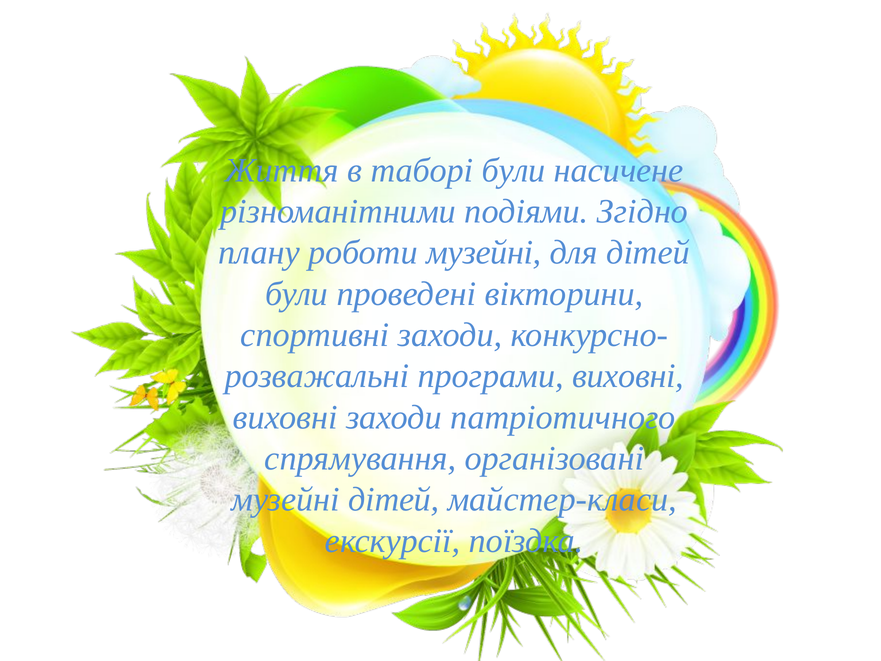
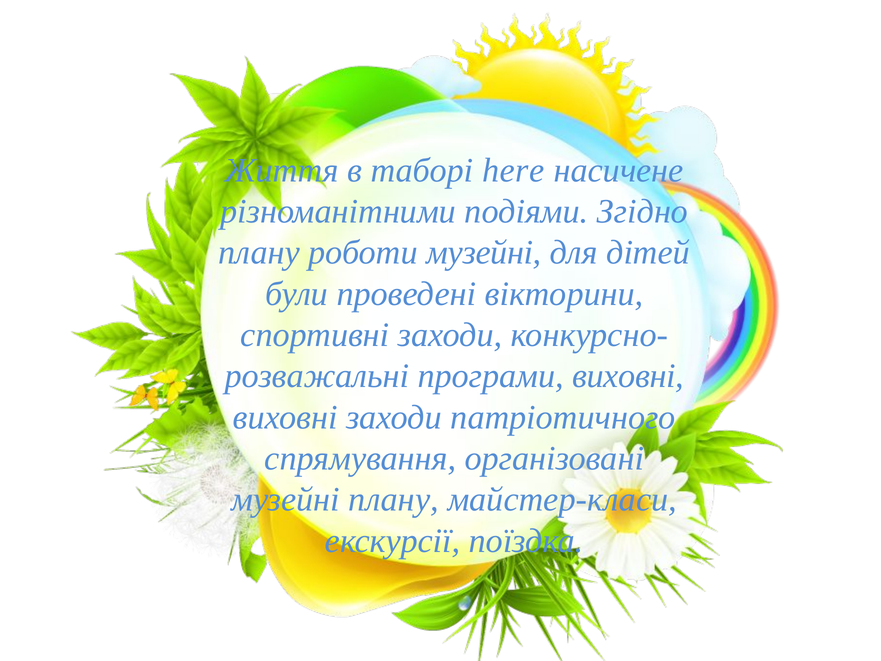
таборі були: були -> here
музейні дітей: дітей -> плану
